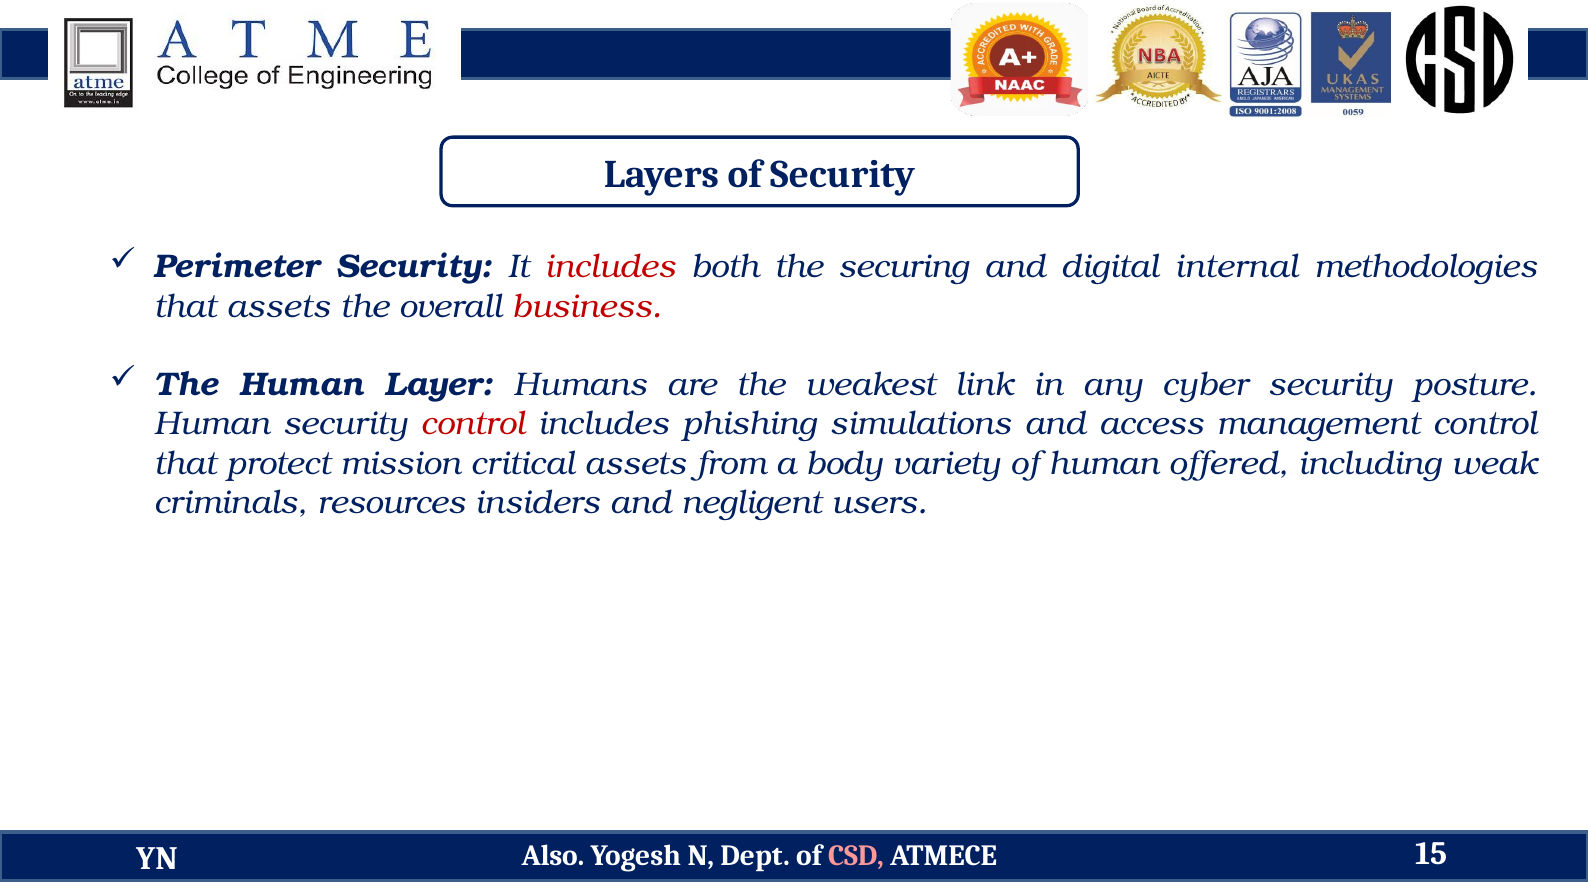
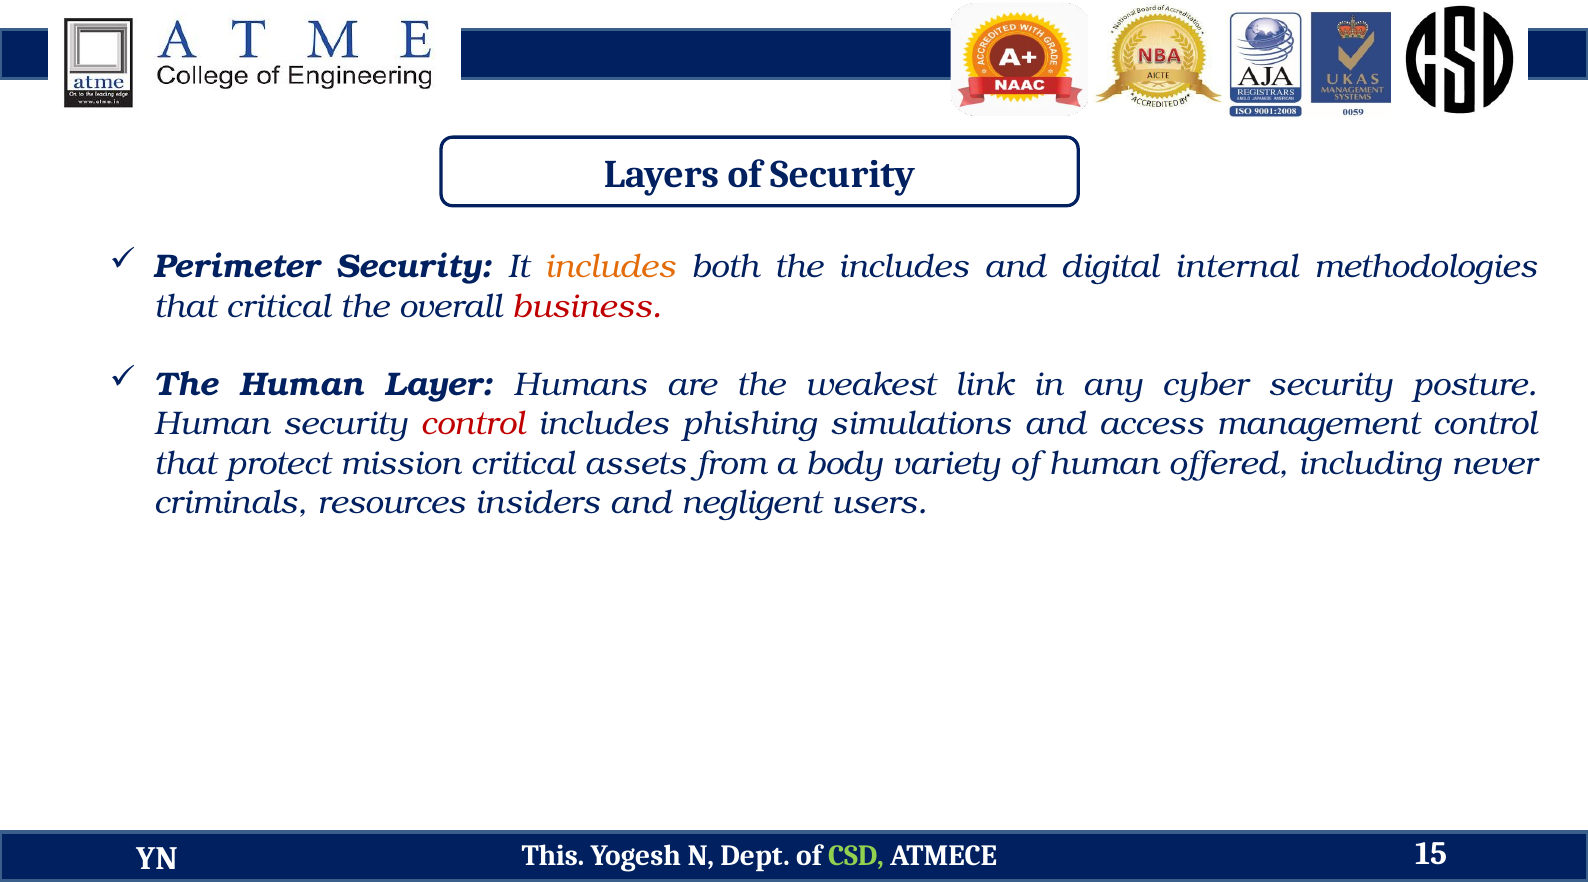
includes at (610, 267) colour: red -> orange
the securing: securing -> includes
that assets: assets -> critical
weak: weak -> never
Also: Also -> This
CSD colour: pink -> light green
